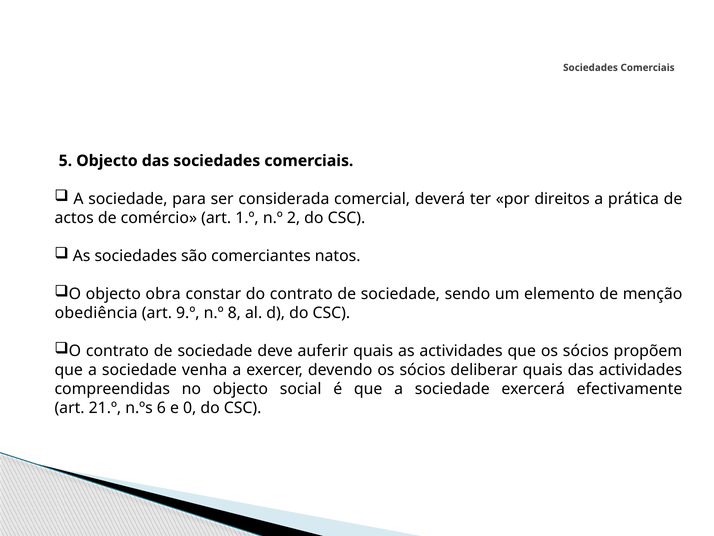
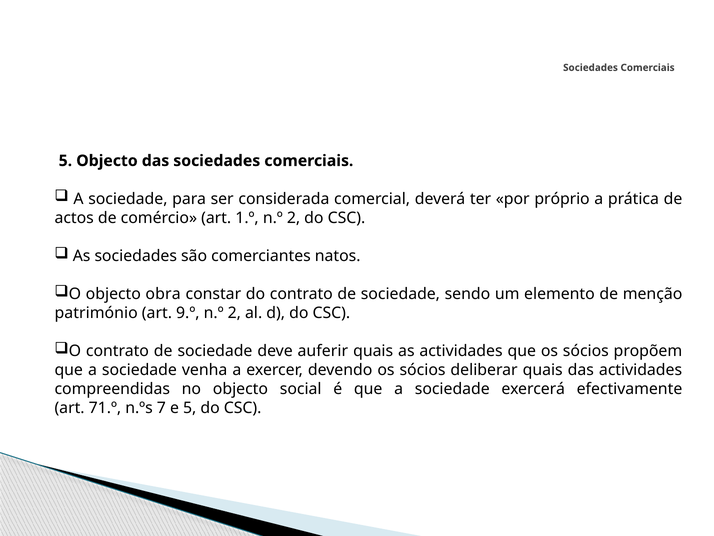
direitos: direitos -> próprio
obediência: obediência -> património
9.º n.º 8: 8 -> 2
21.º: 21.º -> 71.º
6: 6 -> 7
e 0: 0 -> 5
